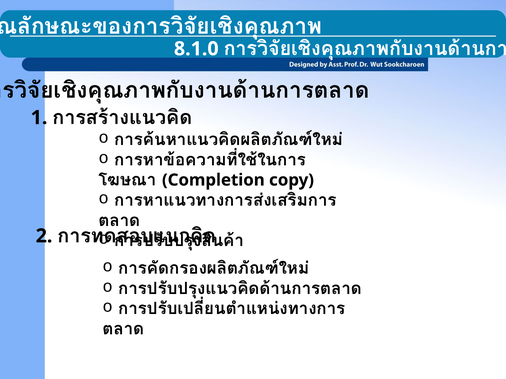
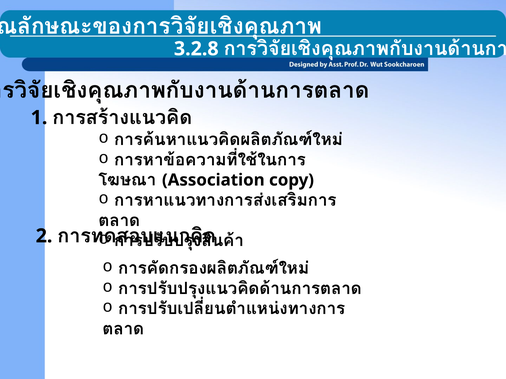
8.1.0: 8.1.0 -> 3.2.8
Completion: Completion -> Association
